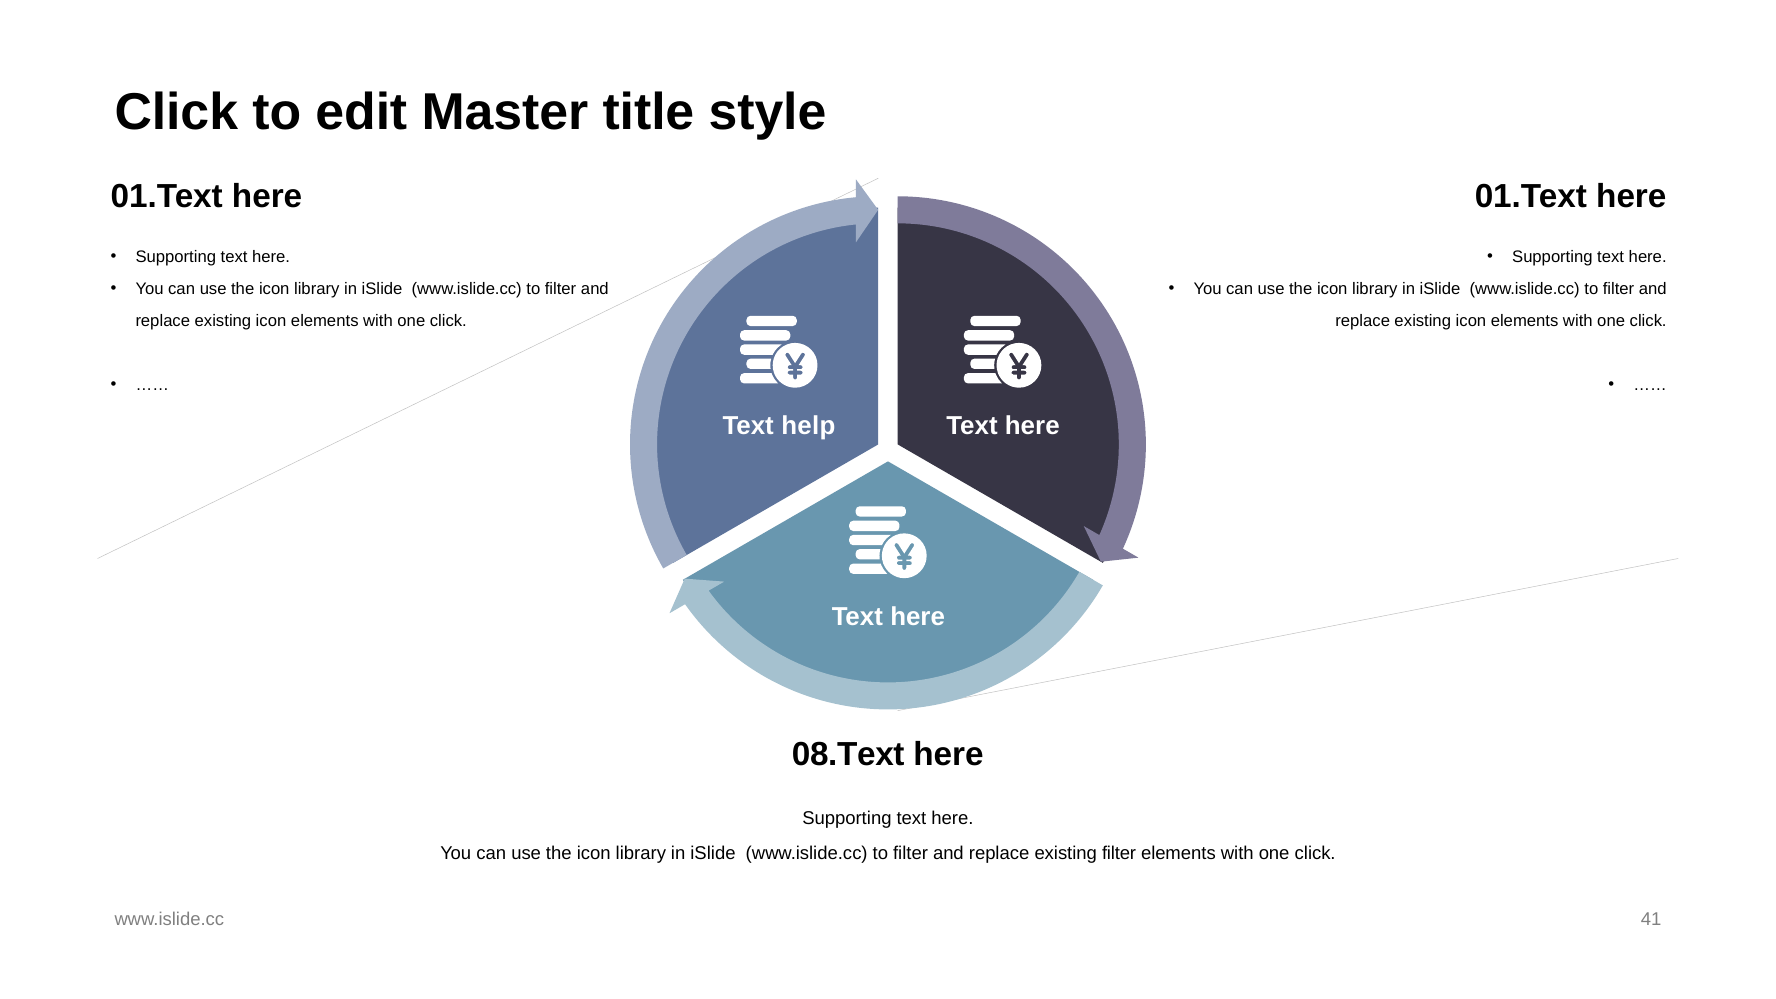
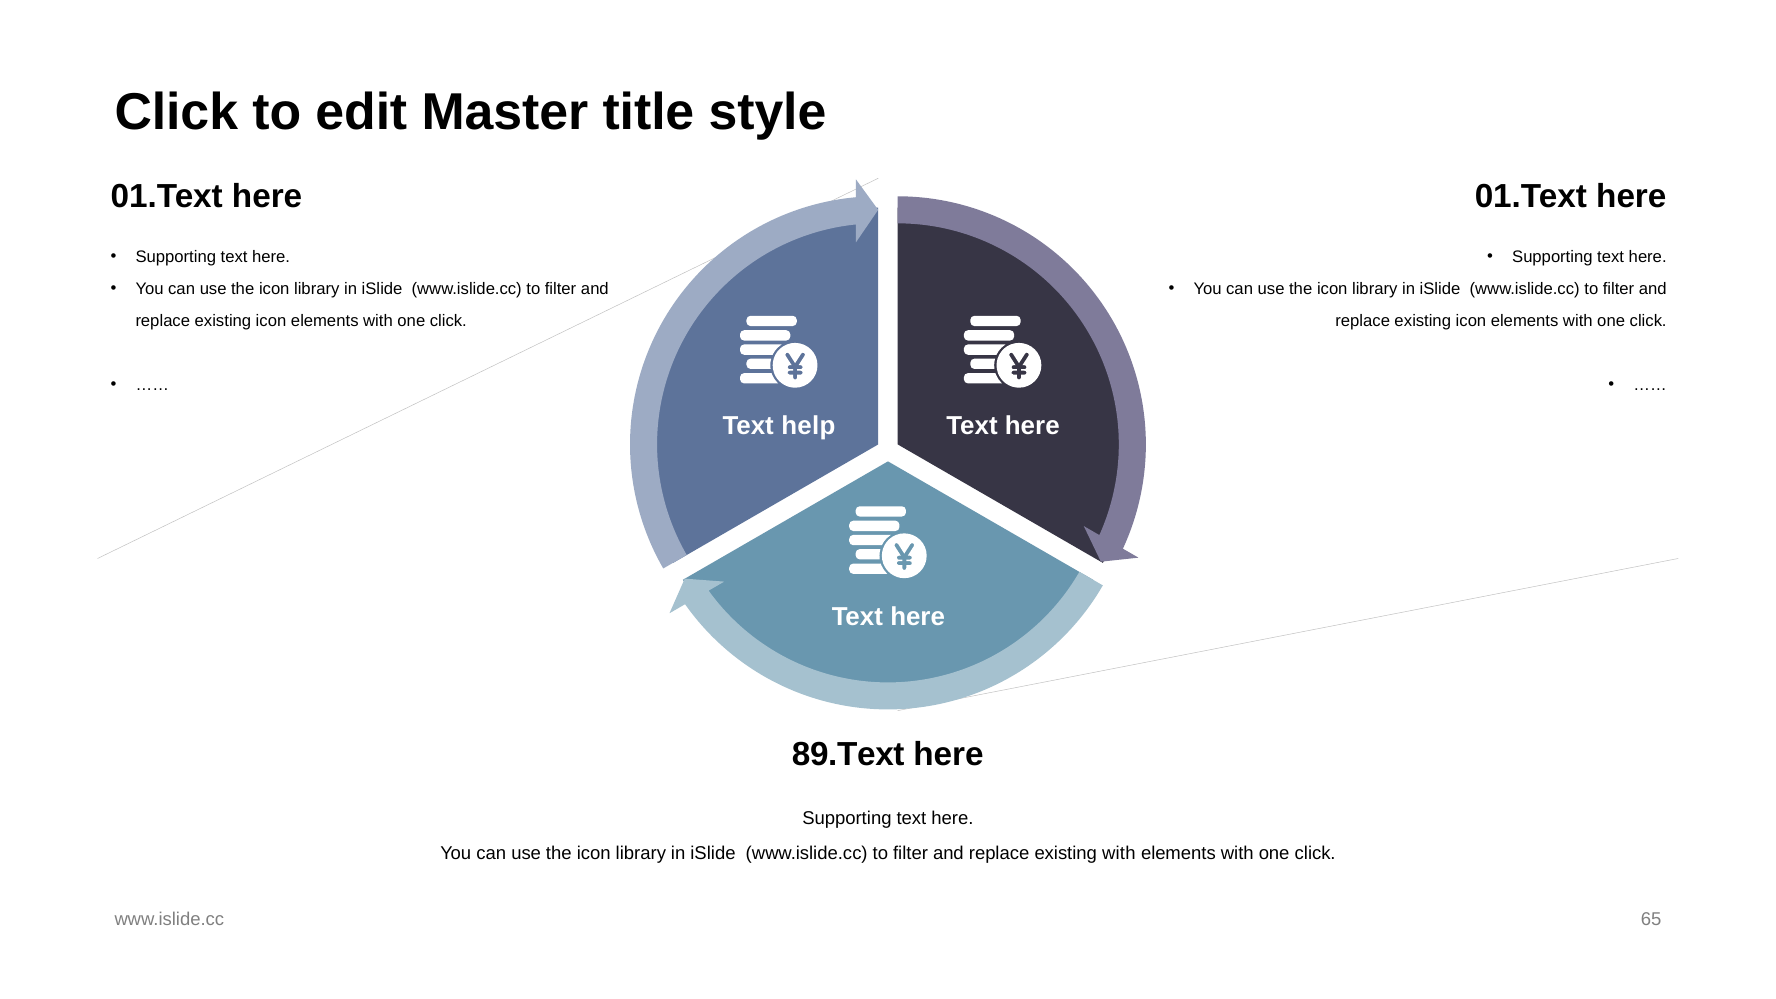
08.Text: 08.Text -> 89.Text
existing filter: filter -> with
41: 41 -> 65
